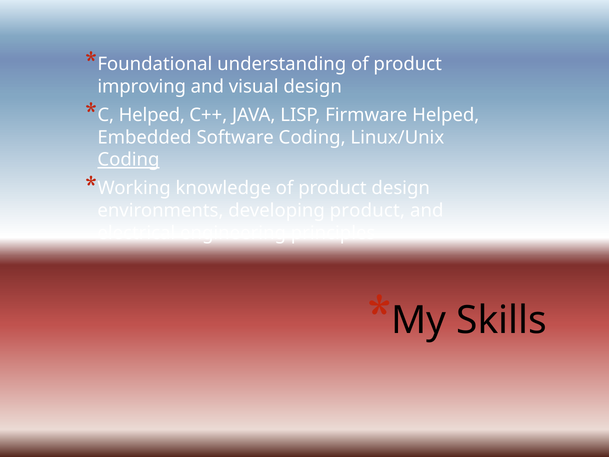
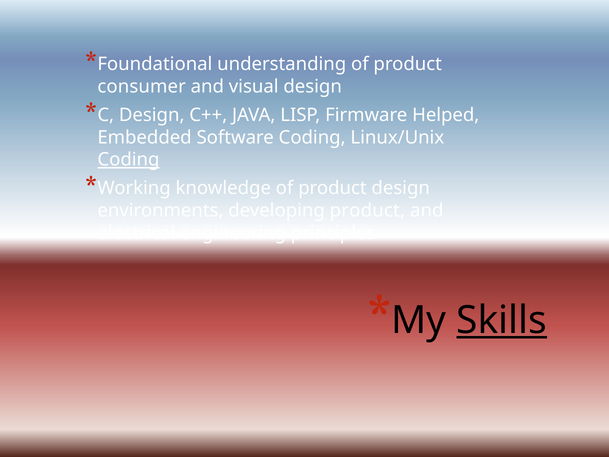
improving: improving -> consumer
C Helped: Helped -> Design
Skills underline: none -> present
